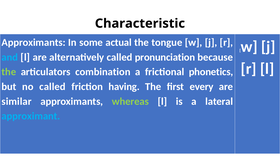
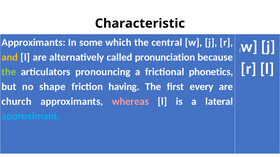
actual: actual -> which
tongue: tongue -> central
and colour: light blue -> yellow
combination: combination -> pronouncing
no called: called -> shape
similar: similar -> church
whereas colour: light green -> pink
